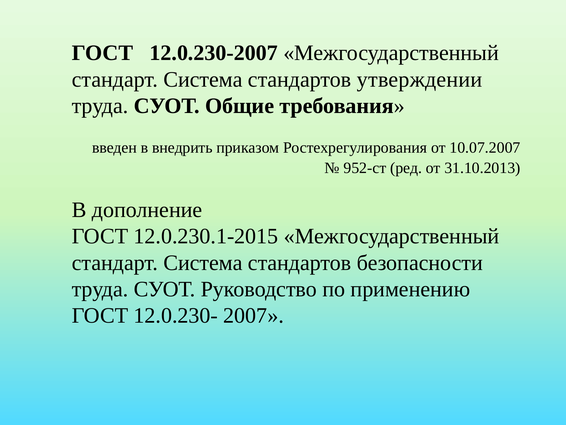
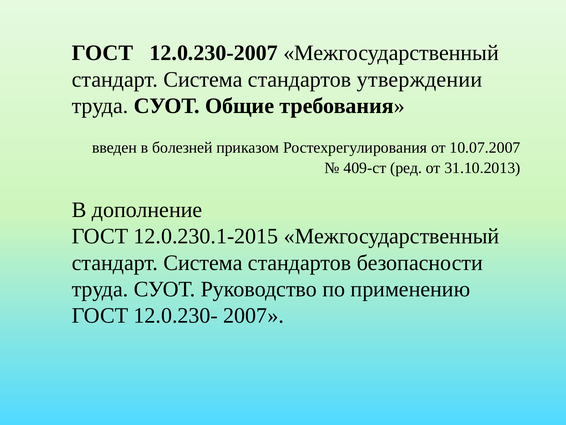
внедрить: внедрить -> болезней
952-ст: 952-ст -> 409-ст
